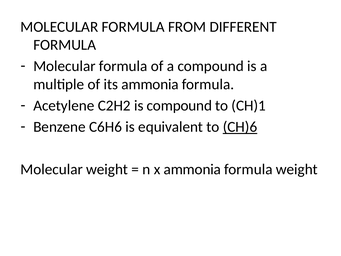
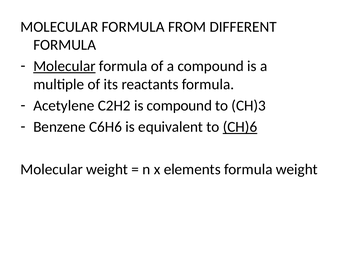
Molecular at (64, 66) underline: none -> present
its ammonia: ammonia -> reactants
CH)1: CH)1 -> CH)3
x ammonia: ammonia -> elements
